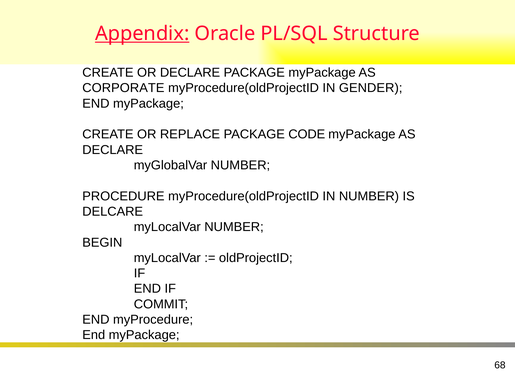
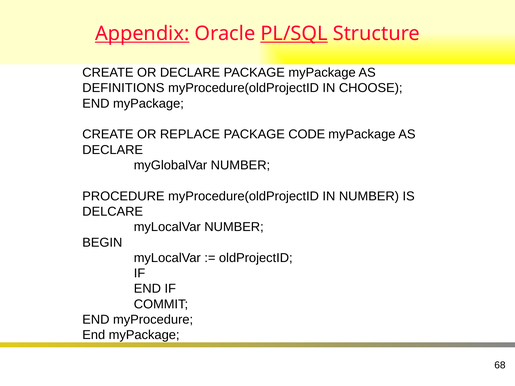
PL/SQL underline: none -> present
CORPORATE: CORPORATE -> DEFINITIONS
GENDER: GENDER -> CHOOSE
